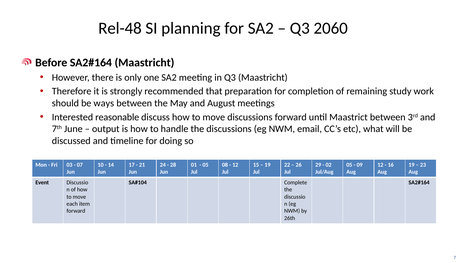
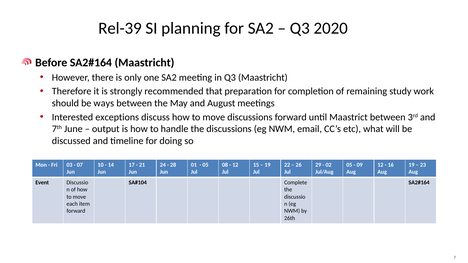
Rel-48: Rel-48 -> Rel-39
2060: 2060 -> 2020
reasonable: reasonable -> exceptions
